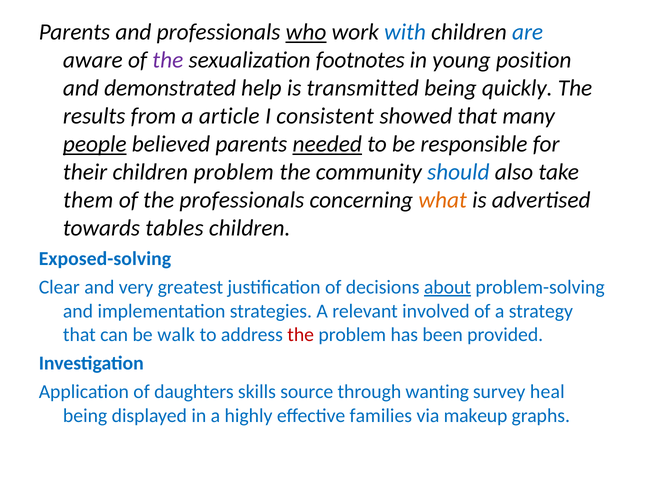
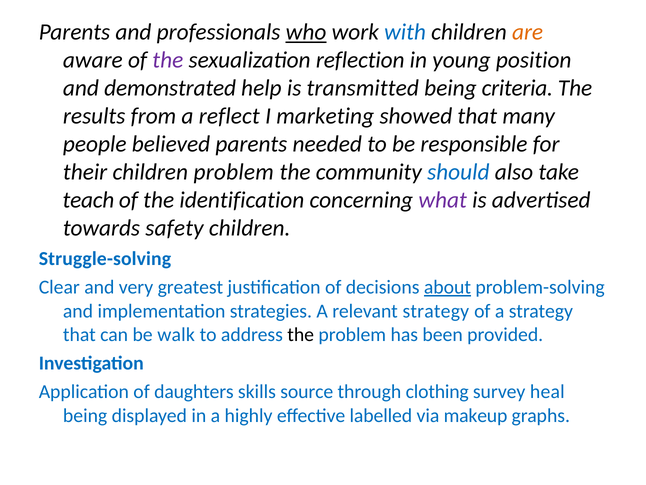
are colour: blue -> orange
footnotes: footnotes -> reflection
quickly: quickly -> criteria
article: article -> reflect
consistent: consistent -> marketing
people underline: present -> none
needed underline: present -> none
them: them -> teach
the professionals: professionals -> identification
what colour: orange -> purple
tables: tables -> safety
Exposed-solving: Exposed-solving -> Struggle-solving
relevant involved: involved -> strategy
the at (301, 334) colour: red -> black
wanting: wanting -> clothing
families: families -> labelled
